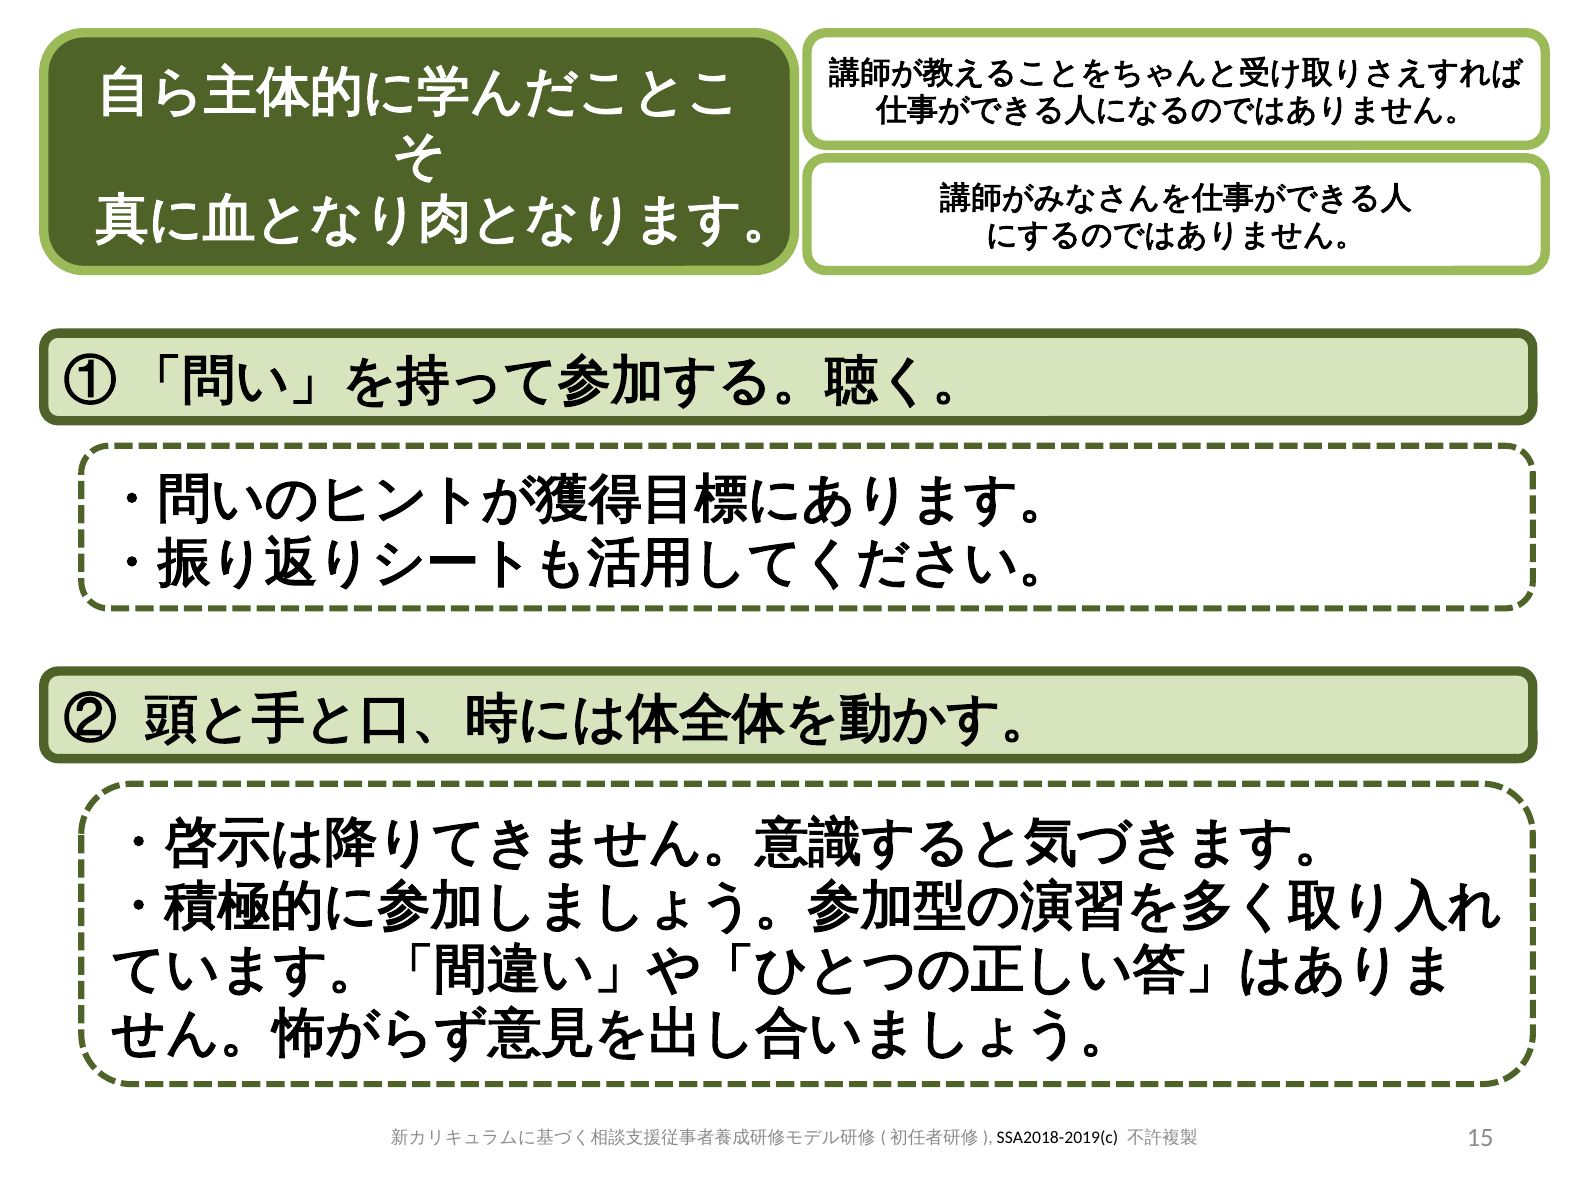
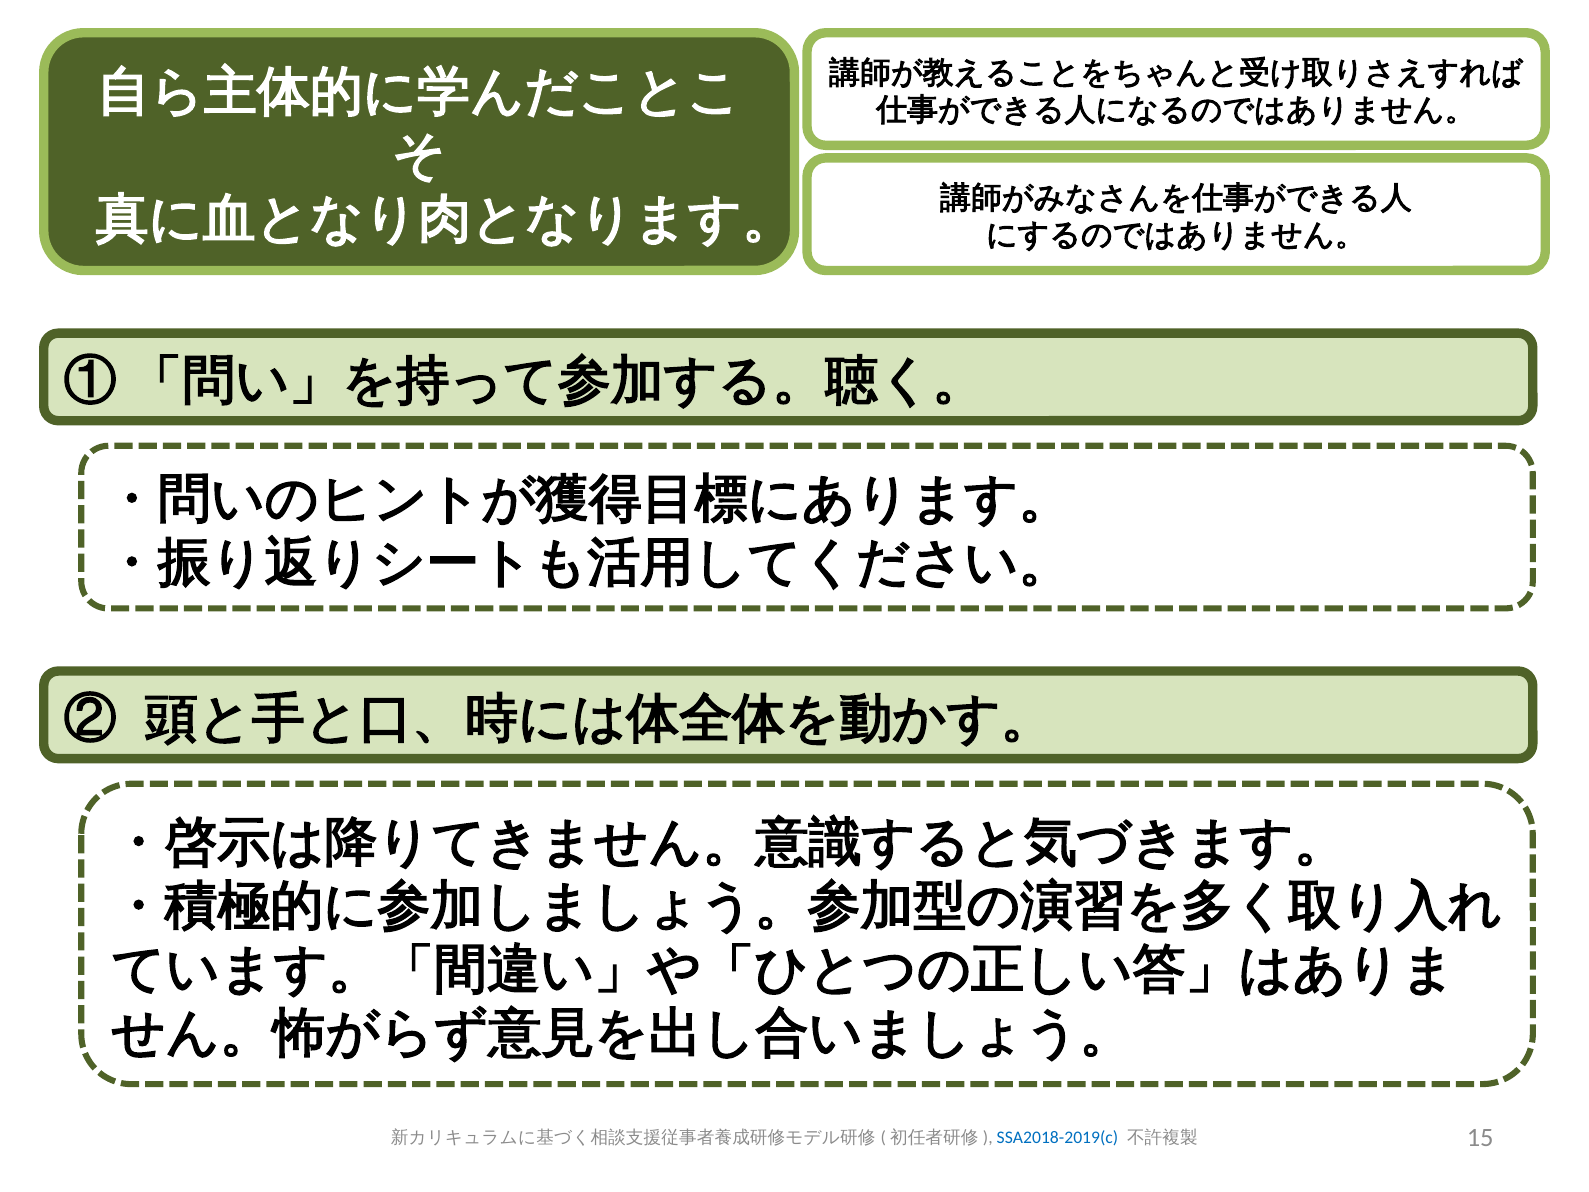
SSA2018-2019(c colour: black -> blue
